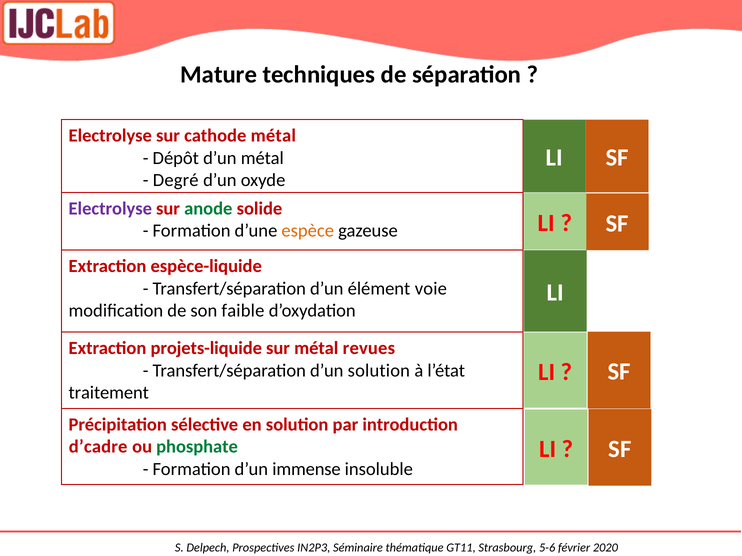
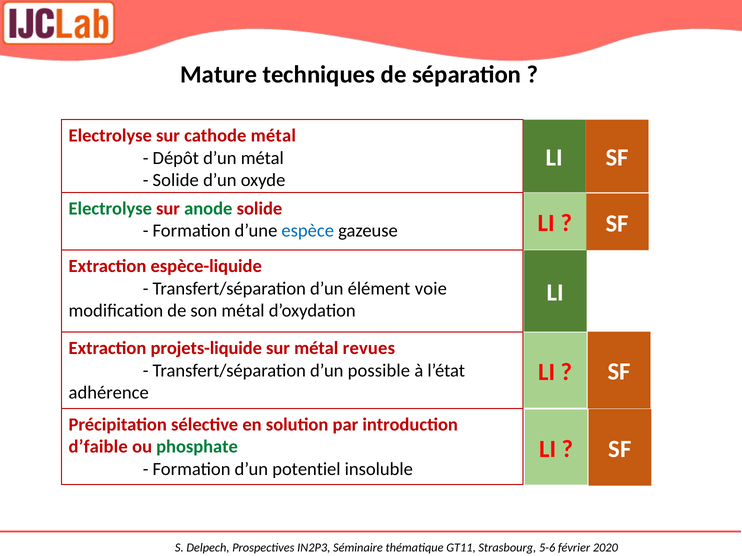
Degré at (176, 180): Degré -> Solide
Electrolyse at (110, 209) colour: purple -> green
espèce colour: orange -> blue
son faible: faible -> métal
d’un solution: solution -> possible
traitement: traitement -> adhérence
d’cadre: d’cadre -> d’faible
immense: immense -> potentiel
